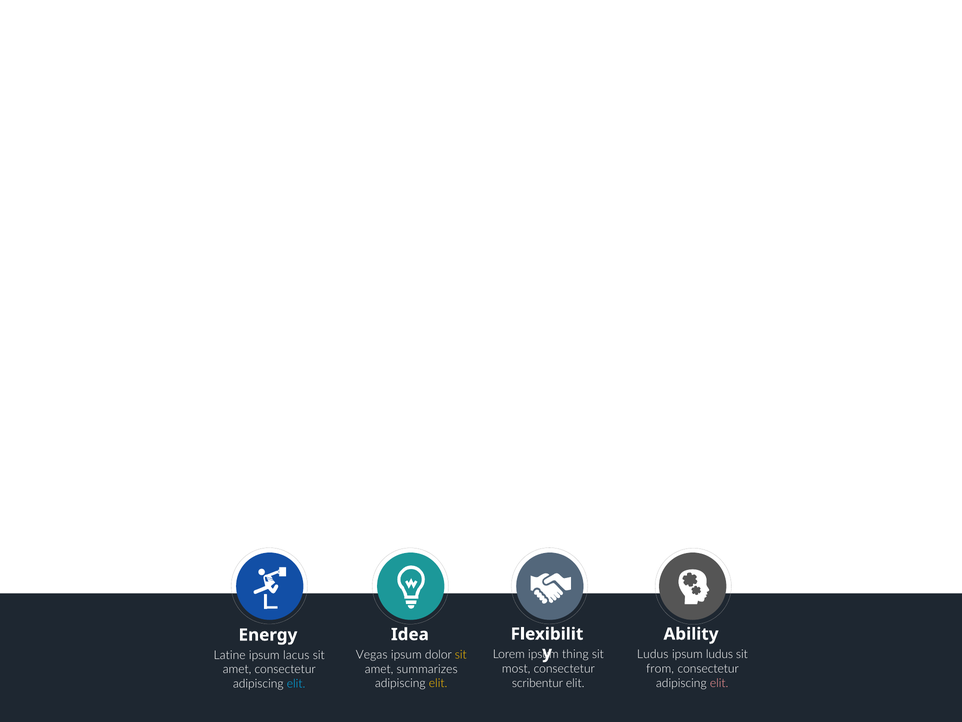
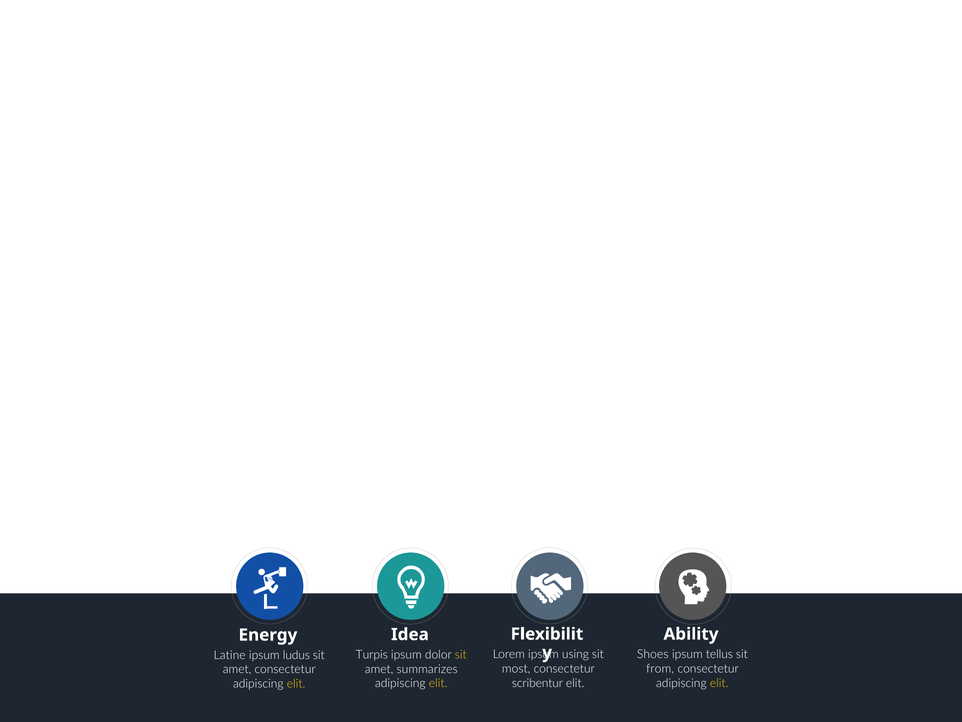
thing: thing -> using
Ludus at (653, 654): Ludus -> Shoes
ipsum ludus: ludus -> tellus
Vegas: Vegas -> Turpis
lacus: lacus -> ludus
elit at (719, 683) colour: pink -> yellow
elit at (296, 683) colour: light blue -> yellow
